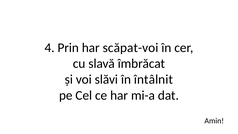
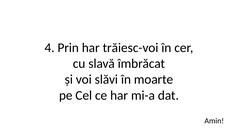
scăpat-voi: scăpat-voi -> trăiesc-voi
întâlnit: întâlnit -> moarte
